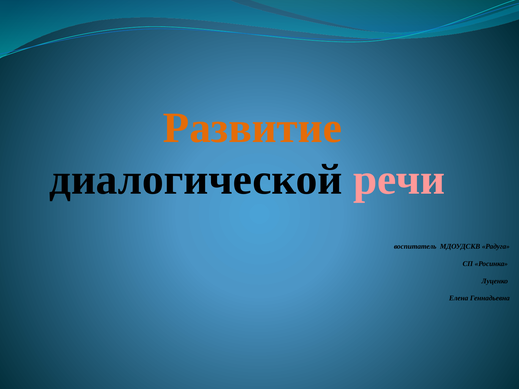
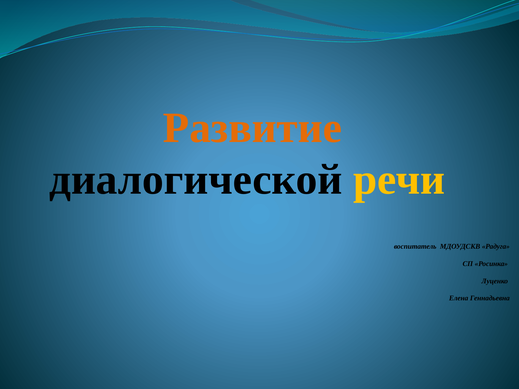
речи colour: pink -> yellow
